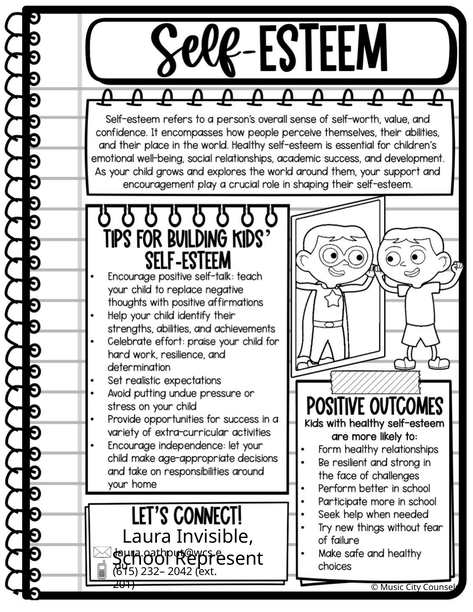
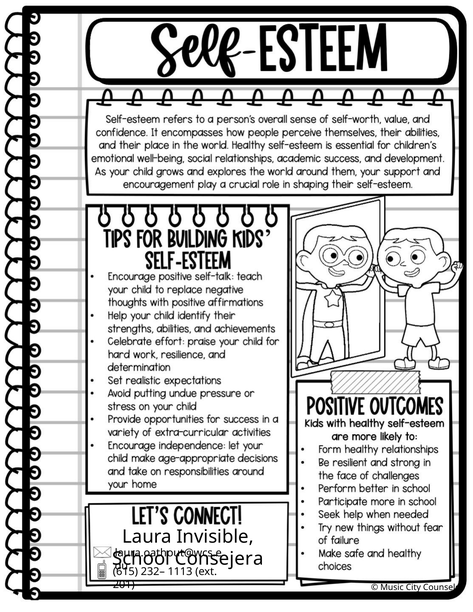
Represent: Represent -> Consejera
2042: 2042 -> 1113
